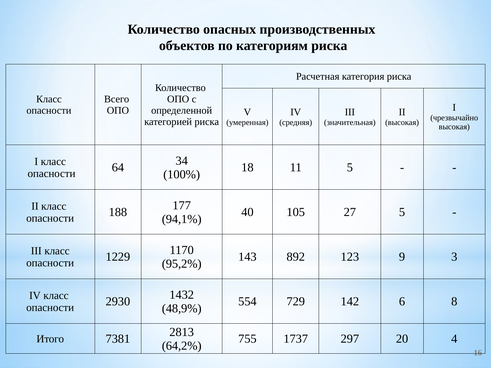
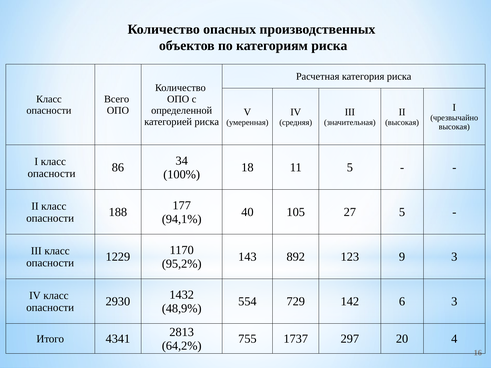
64: 64 -> 86
6 8: 8 -> 3
7381: 7381 -> 4341
